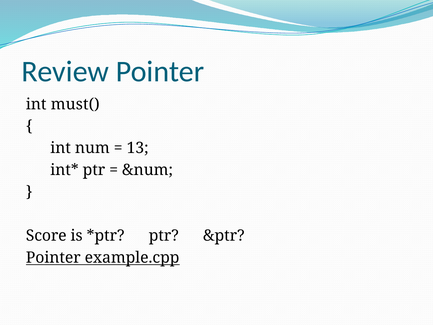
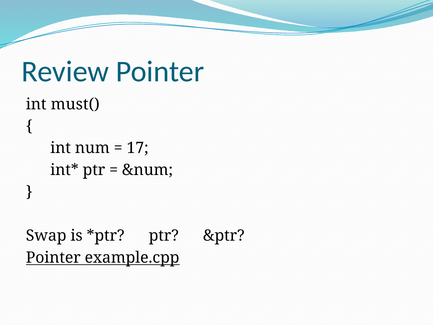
13: 13 -> 17
Score: Score -> Swap
